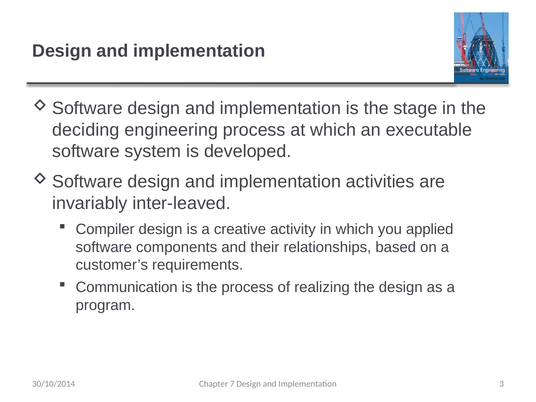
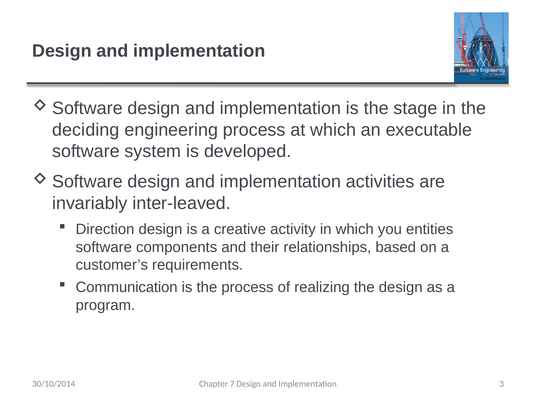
Compiler: Compiler -> Direction
applied: applied -> entities
